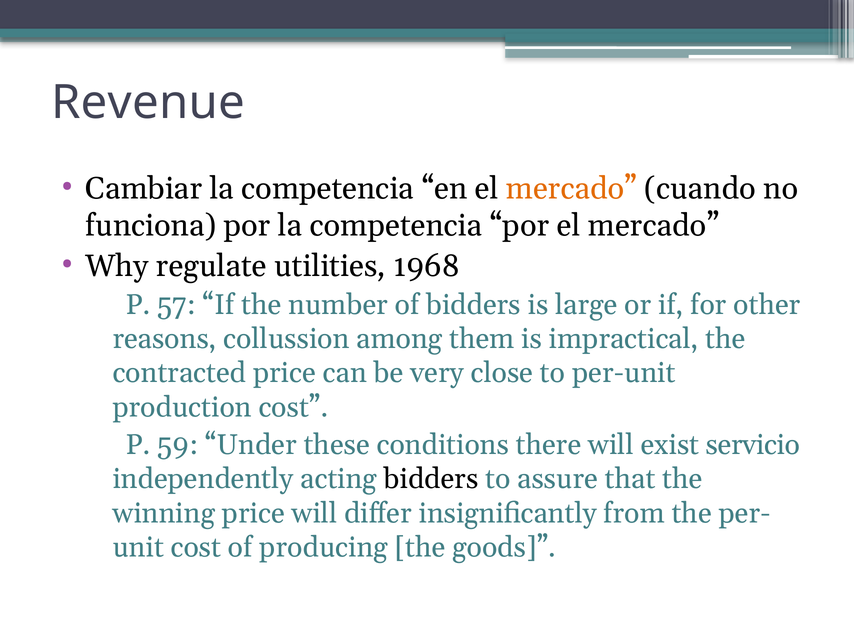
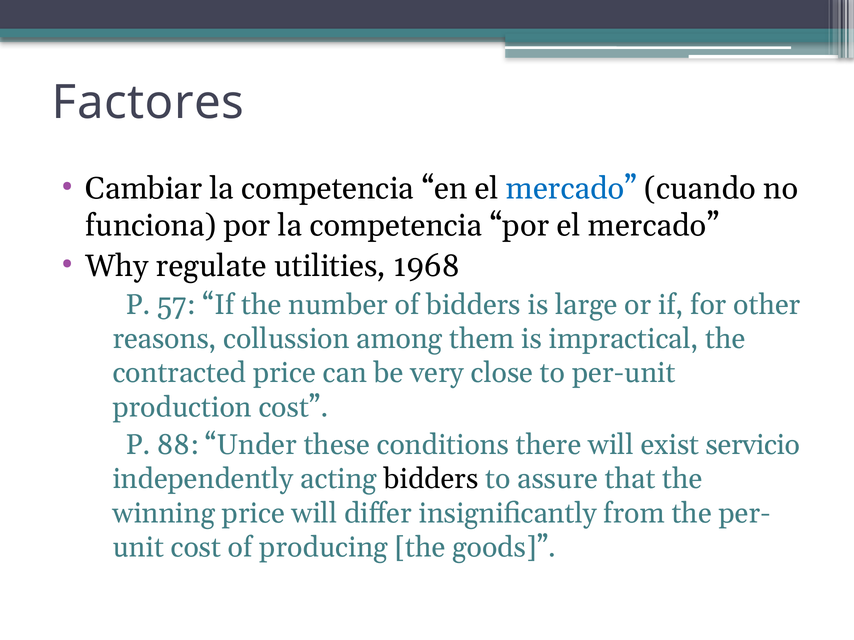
Revenue: Revenue -> Factores
mercado at (571, 189) colour: orange -> blue
59: 59 -> 88
